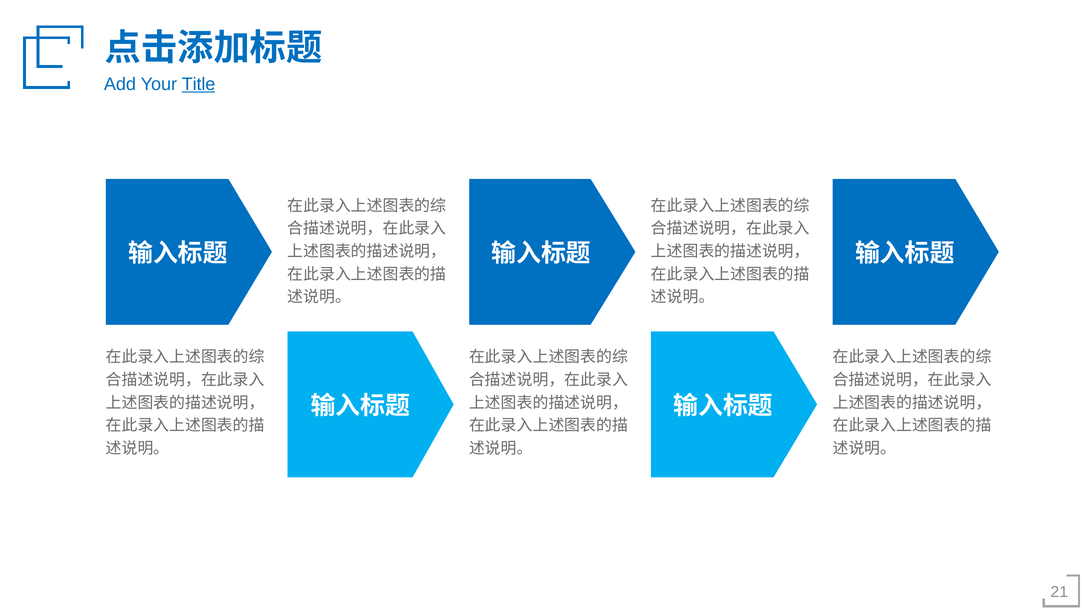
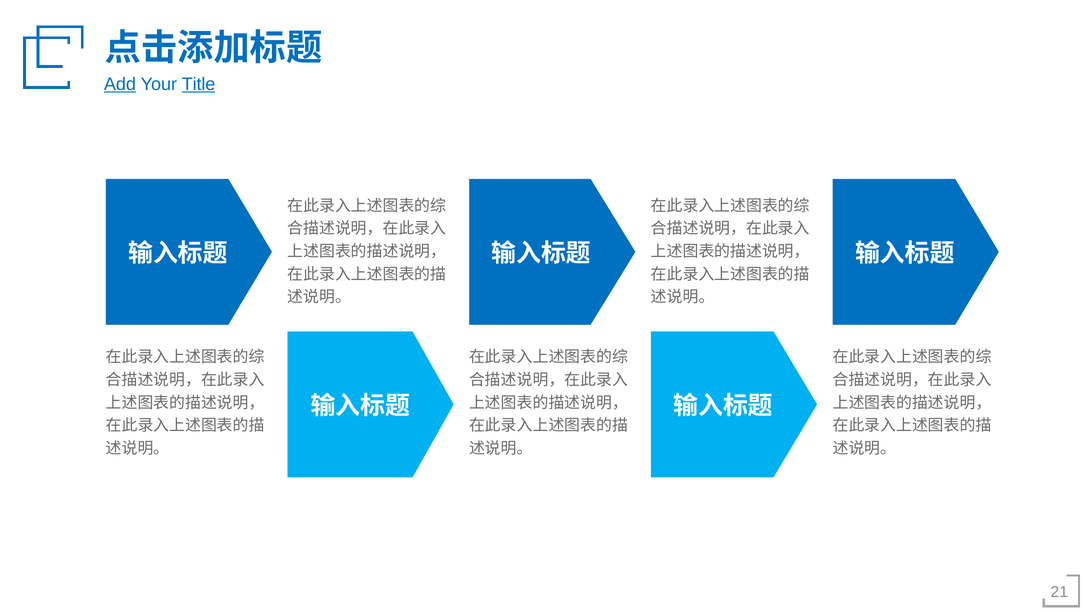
Add underline: none -> present
